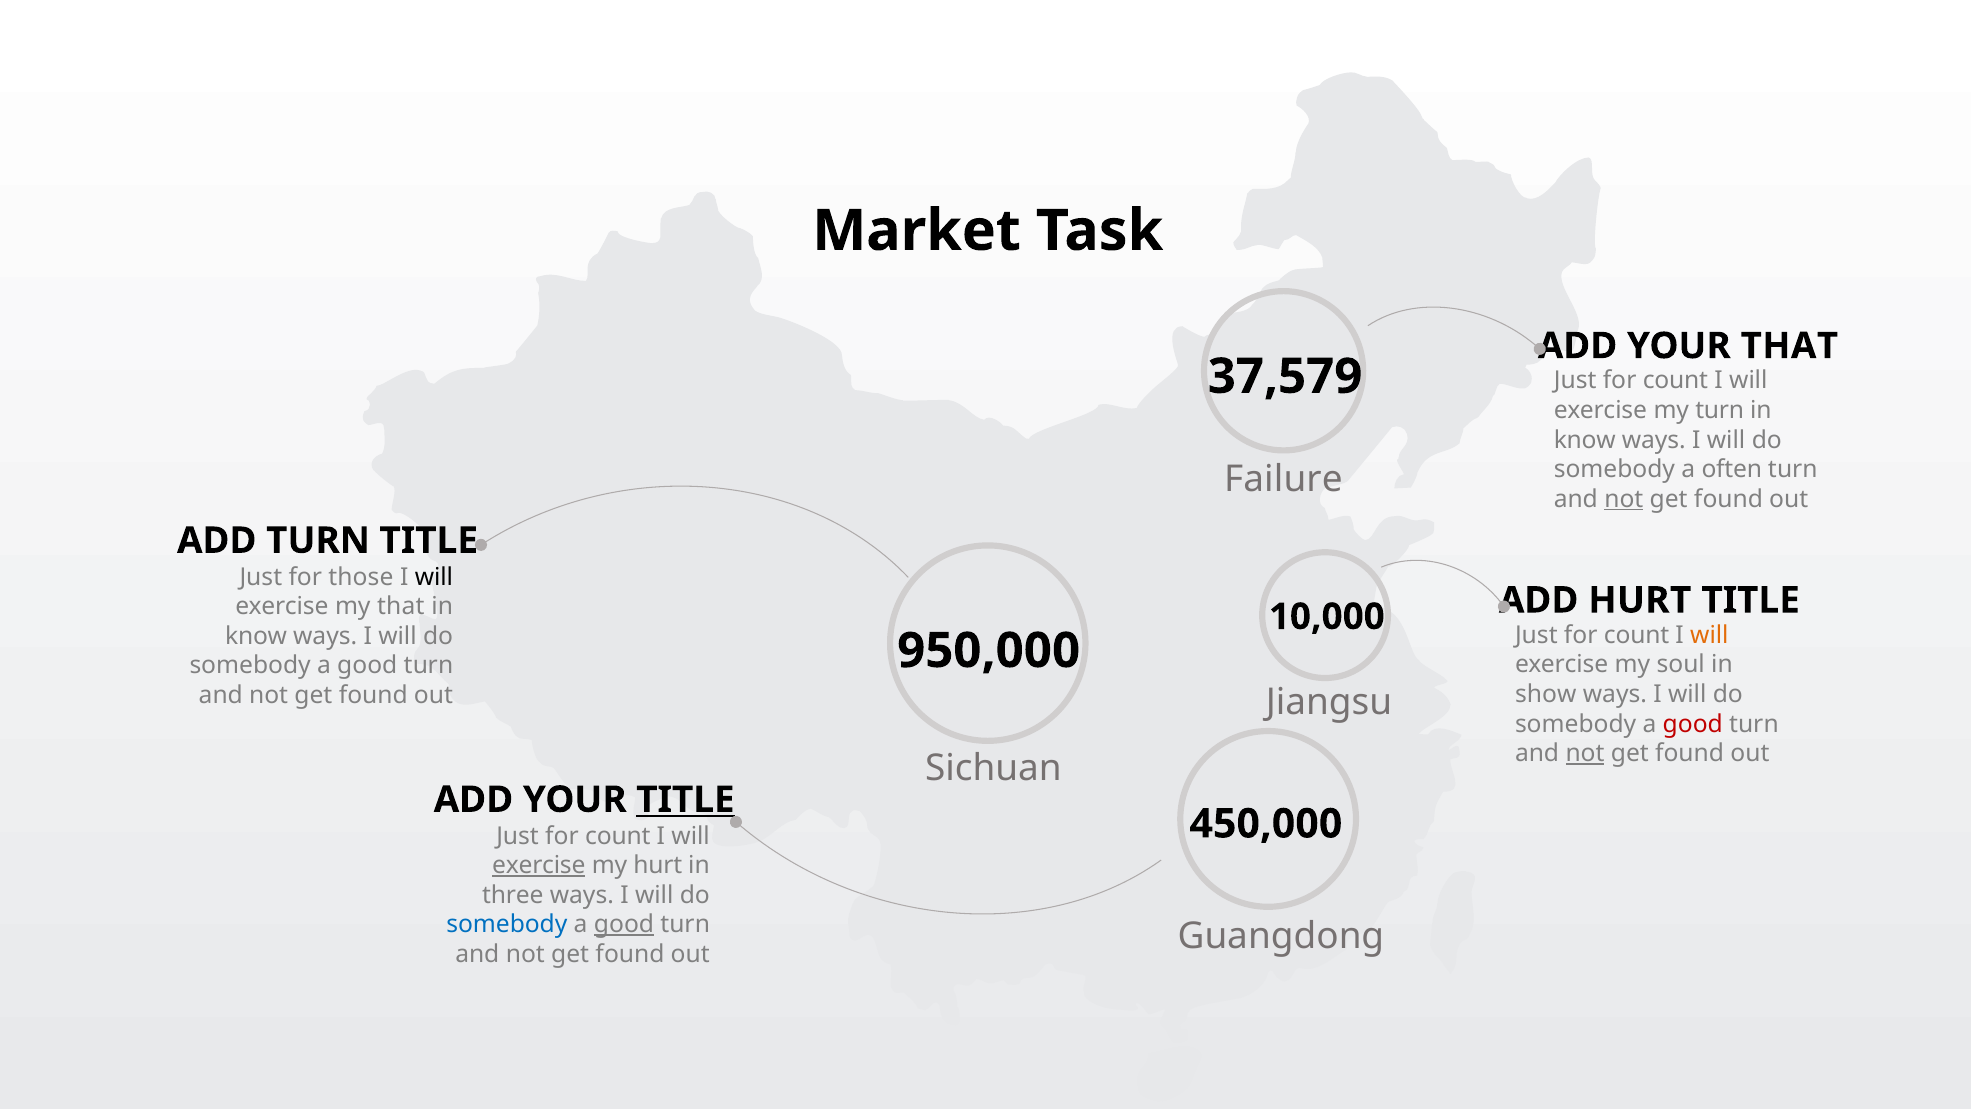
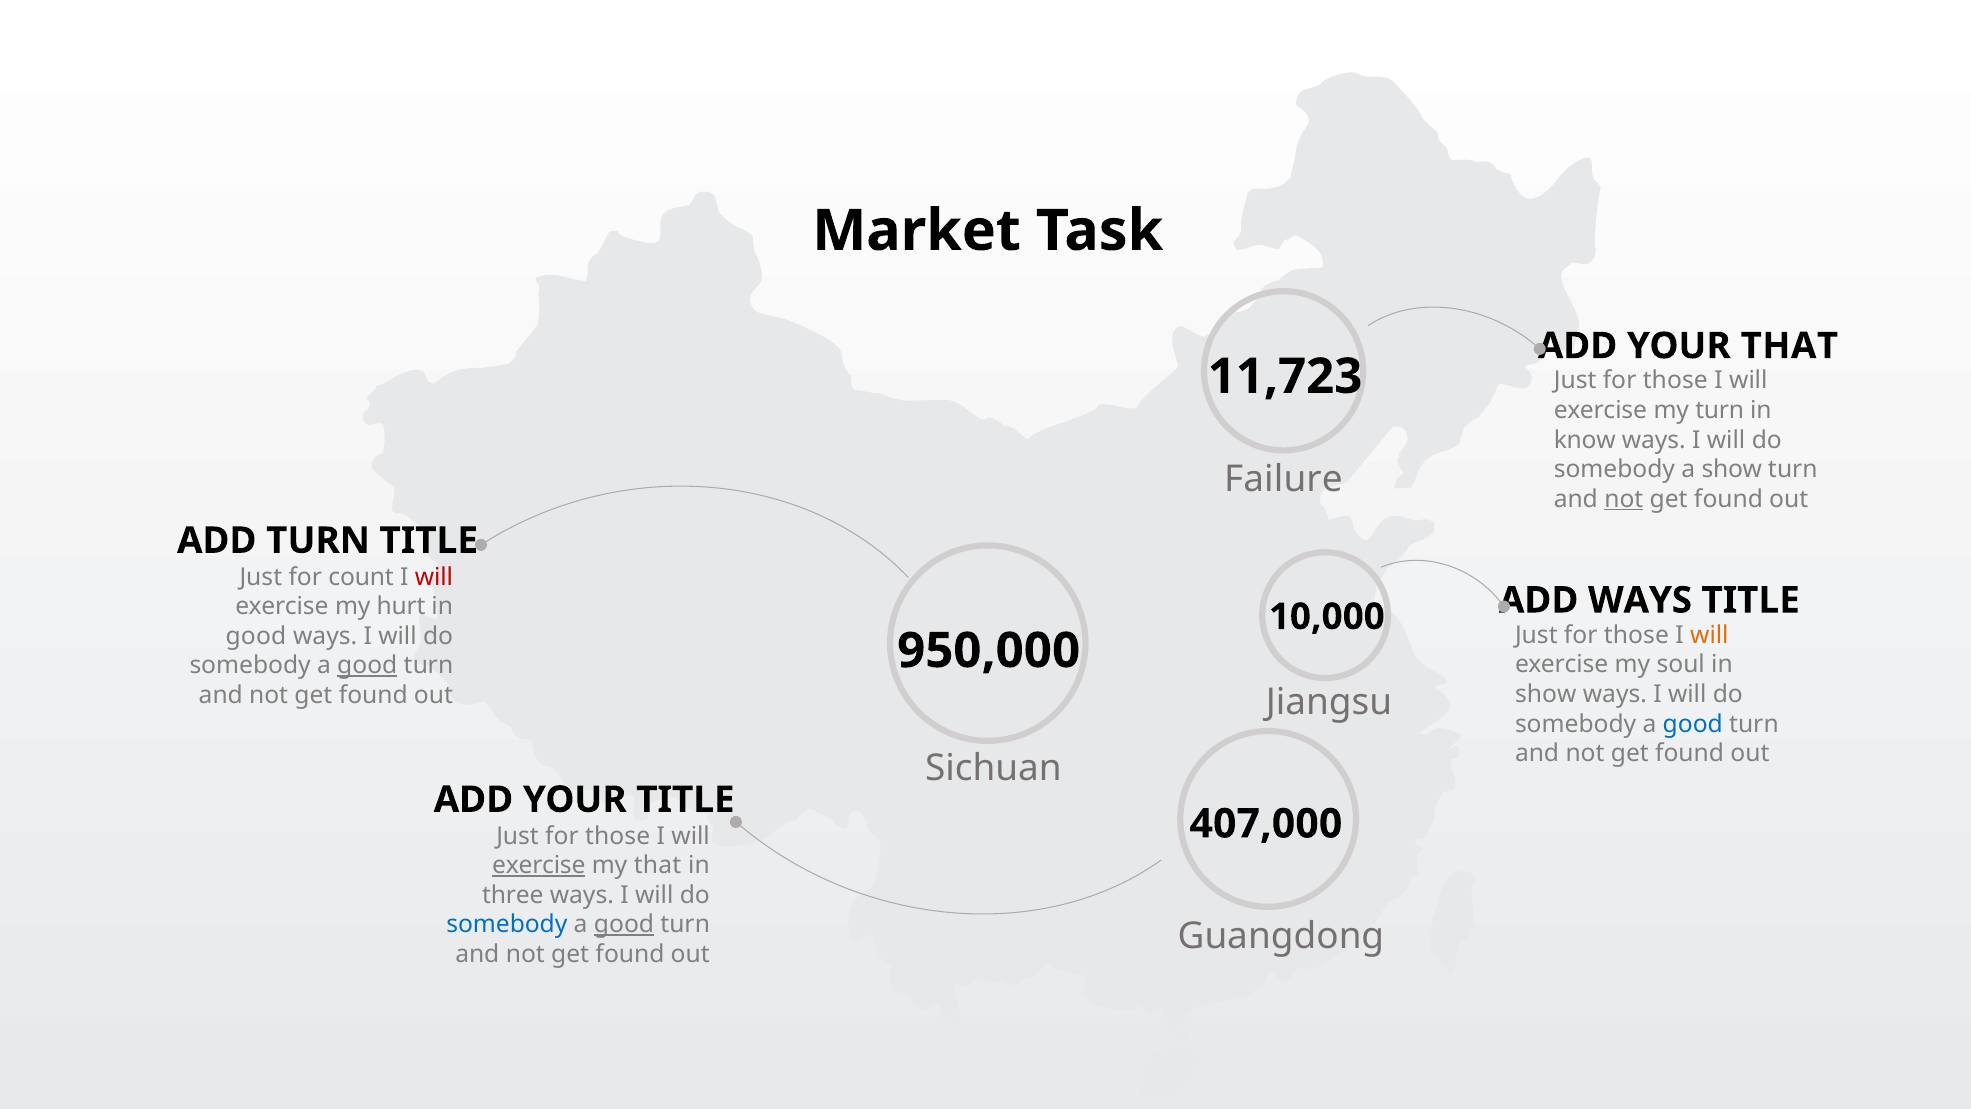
37,579: 37,579 -> 11,723
count at (1675, 381): count -> those
a often: often -> show
those: those -> count
will at (434, 577) colour: black -> red
ADD HURT: HURT -> WAYS
my that: that -> hurt
count at (1637, 635): count -> those
know at (256, 636): know -> good
good at (367, 665) underline: none -> present
good at (1693, 724) colour: red -> blue
not at (1585, 753) underline: present -> none
TITLE at (685, 799) underline: present -> none
450,000: 450,000 -> 407,000
count at (618, 836): count -> those
my hurt: hurt -> that
